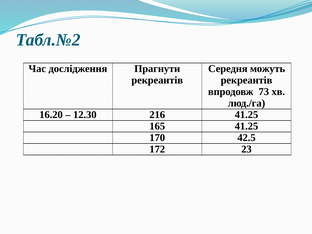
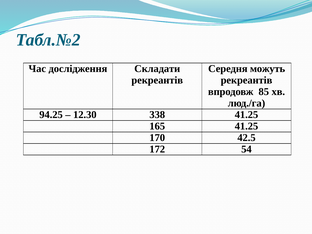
Прагнути: Прагнути -> Складати
73: 73 -> 85
16.20: 16.20 -> 94.25
216: 216 -> 338
23: 23 -> 54
